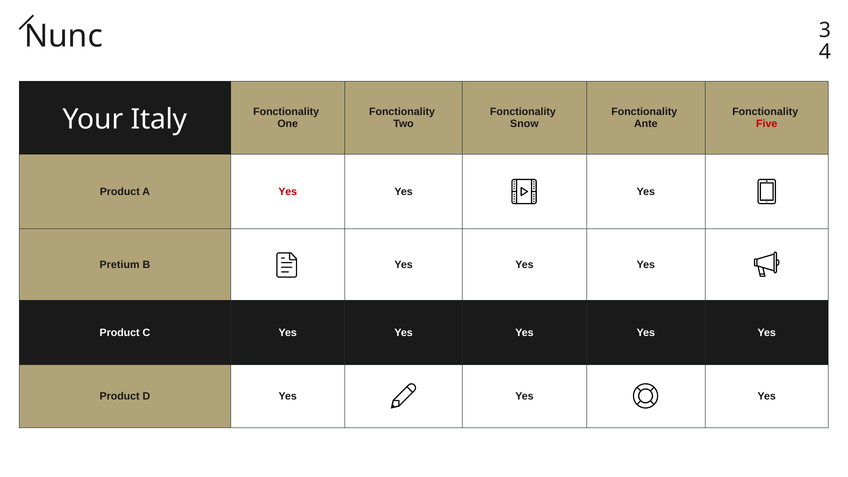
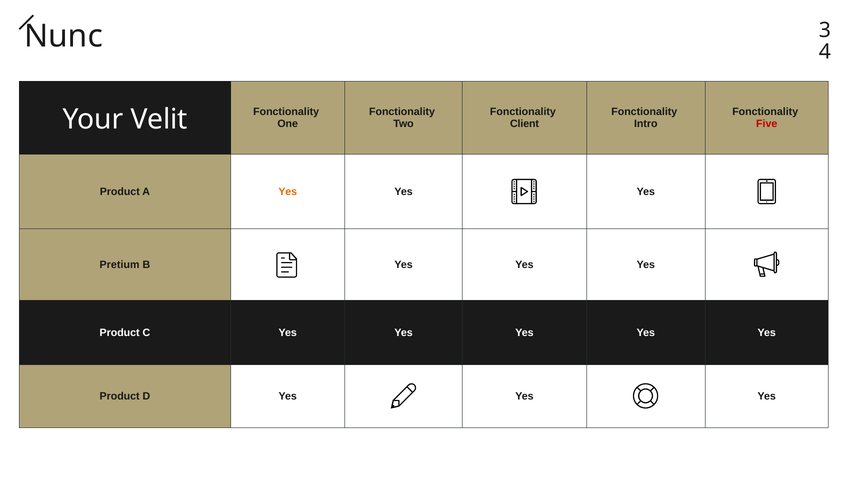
Italy: Italy -> Velit
Snow: Snow -> Client
Ante: Ante -> Intro
Yes at (288, 192) colour: red -> orange
